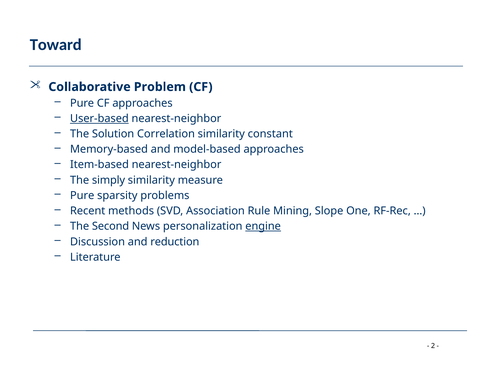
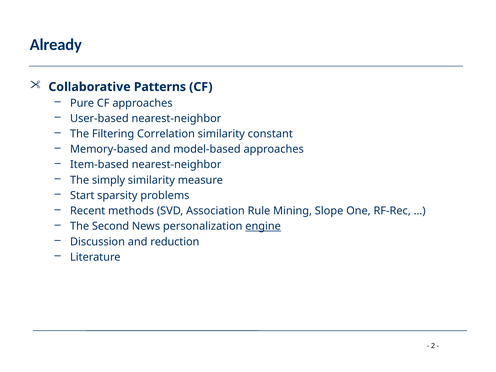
Toward: Toward -> Already
Problem: Problem -> Patterns
User-based underline: present -> none
Solution: Solution -> Filtering
Pure at (82, 195): Pure -> Start
